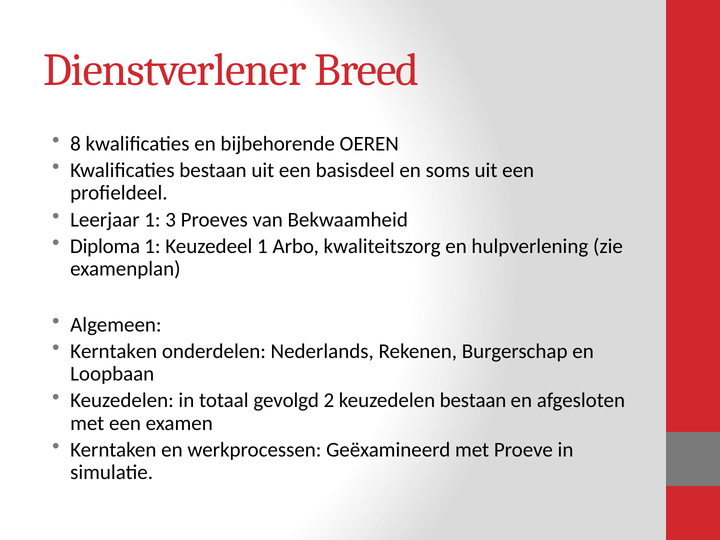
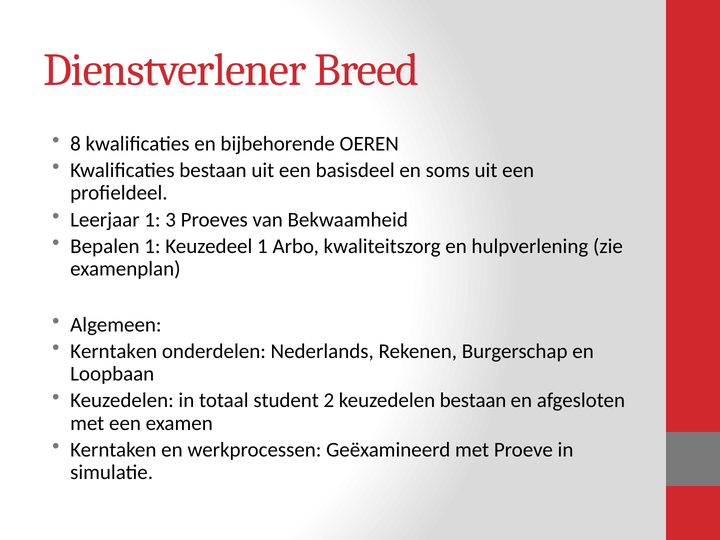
Diploma: Diploma -> Bepalen
gevolgd: gevolgd -> student
